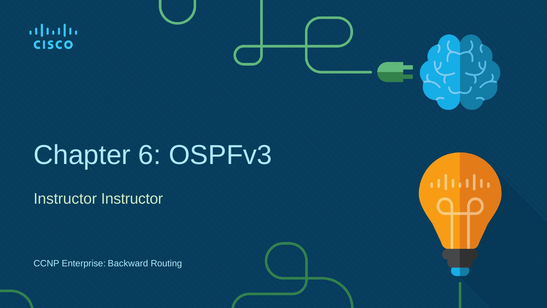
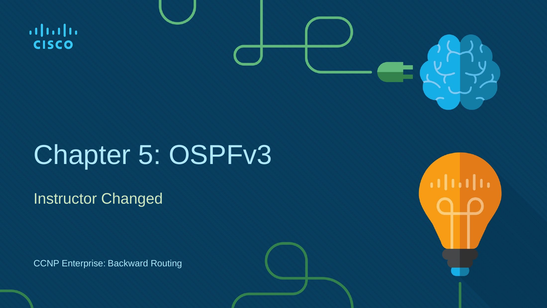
6: 6 -> 5
Instructor Instructor: Instructor -> Changed
